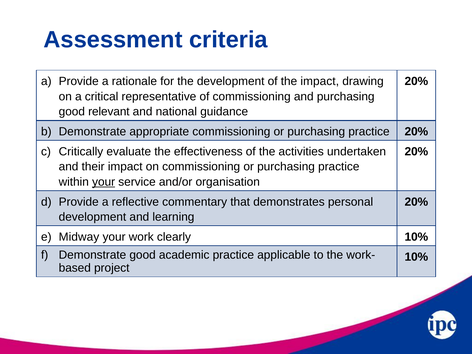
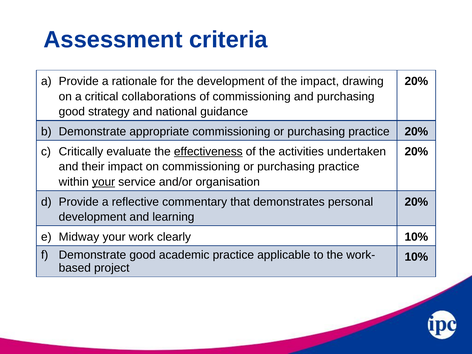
representative: representative -> collaborations
relevant: relevant -> strategy
effectiveness underline: none -> present
